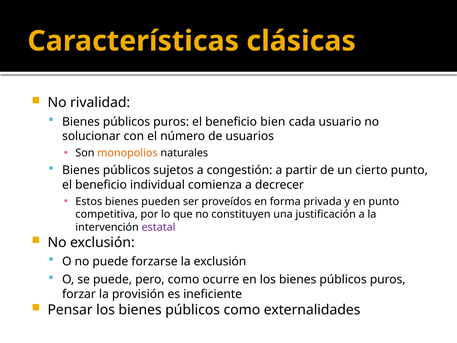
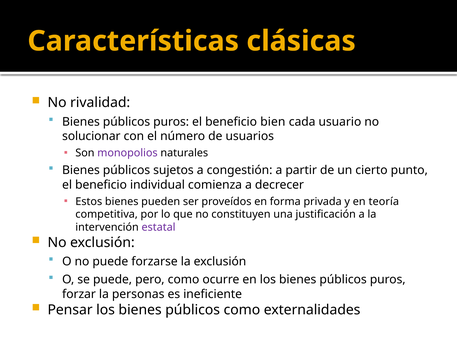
monopolios colour: orange -> purple
en punto: punto -> teoría
provisión: provisión -> personas
